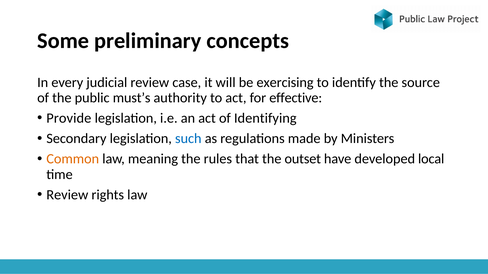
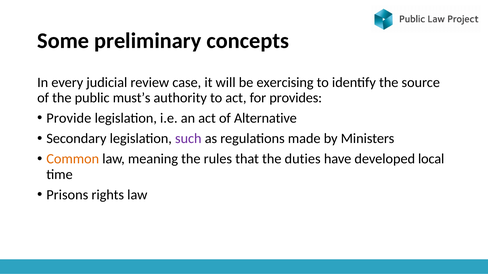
effective: effective -> provides
Identifying: Identifying -> Alternative
such colour: blue -> purple
outset: outset -> duties
Review at (67, 195): Review -> Prisons
